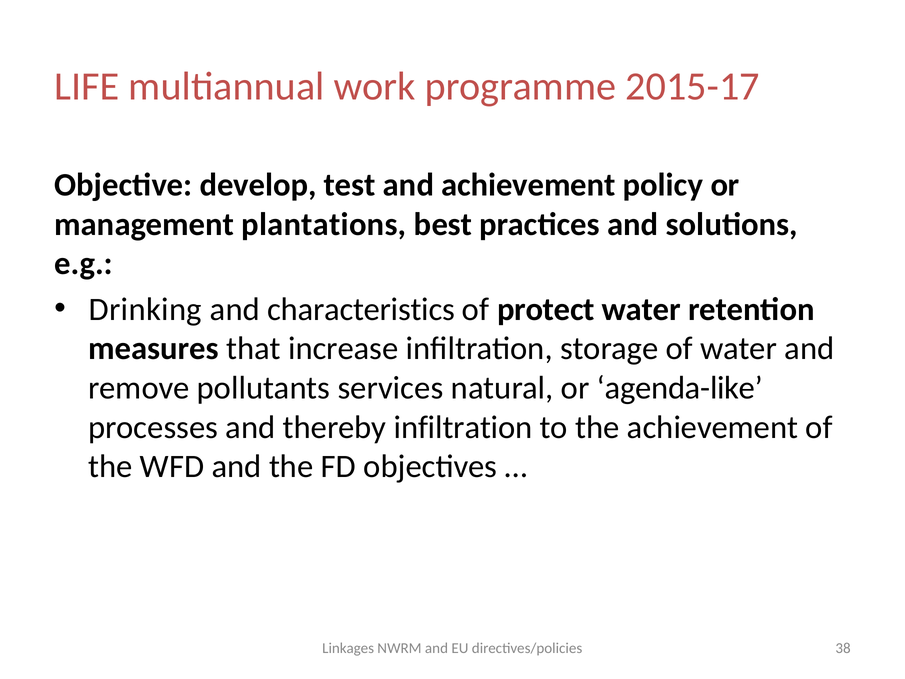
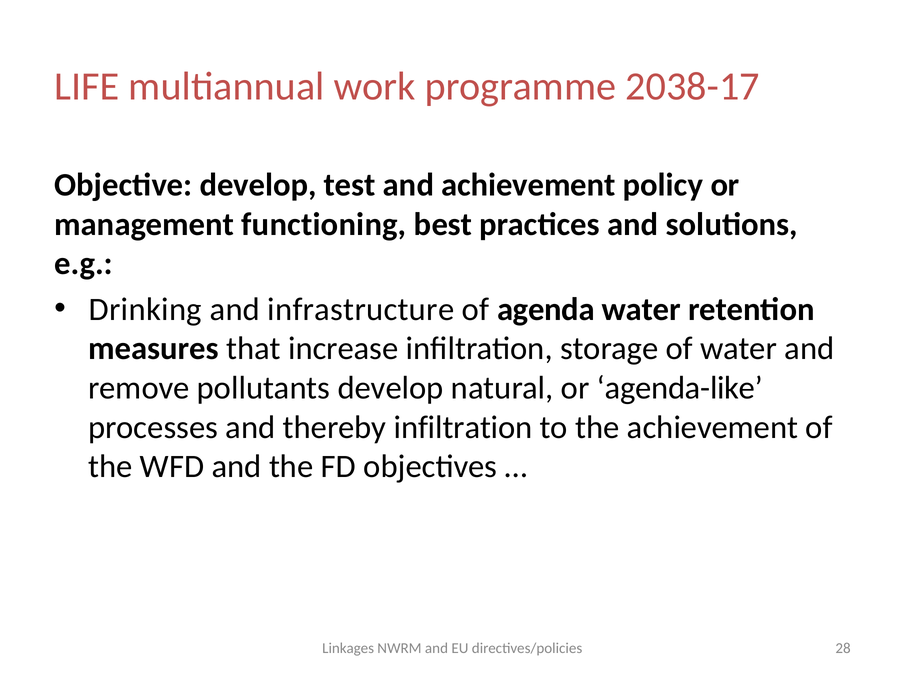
2015-17: 2015-17 -> 2038-17
plantations: plantations -> functioning
characteristics: characteristics -> infrastructure
protect: protect -> agenda
pollutants services: services -> develop
38: 38 -> 28
